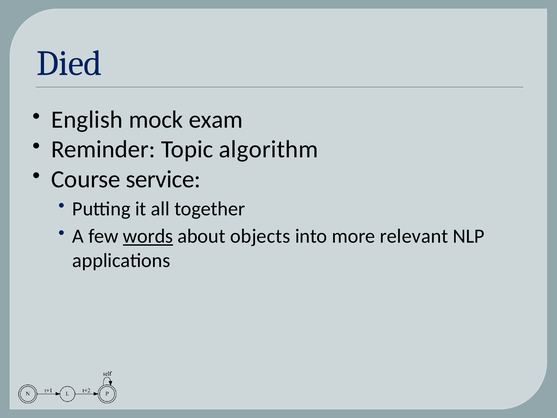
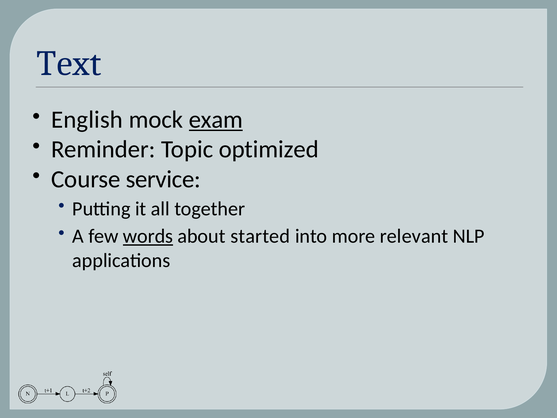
Died: Died -> Text
exam underline: none -> present
algorithm: algorithm -> optimized
objects: objects -> started
